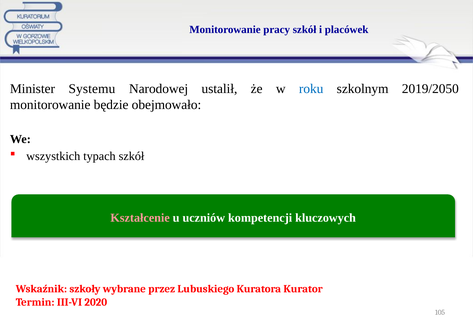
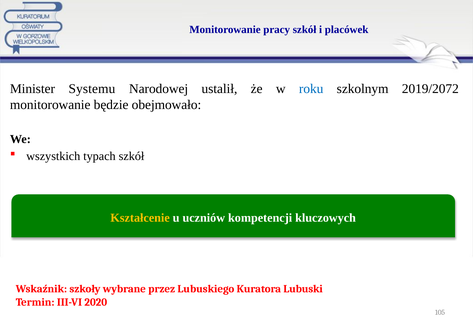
2019/2050: 2019/2050 -> 2019/2072
Kształcenie colour: pink -> yellow
Kurator: Kurator -> Lubuski
